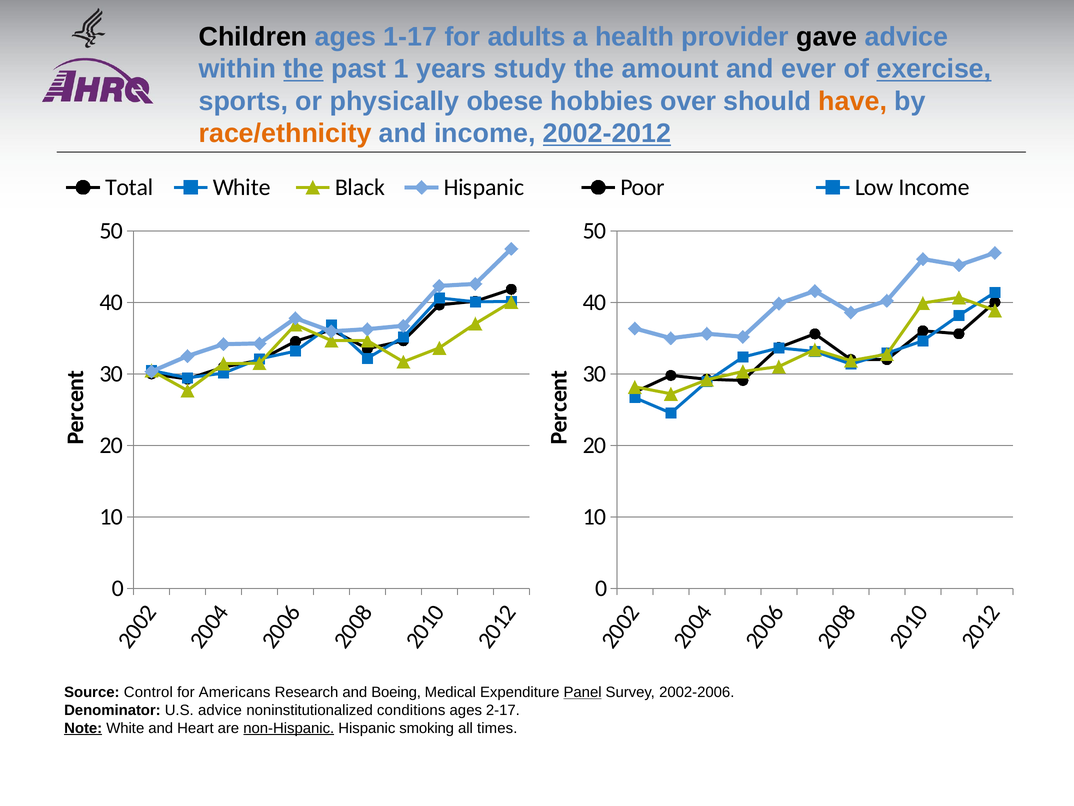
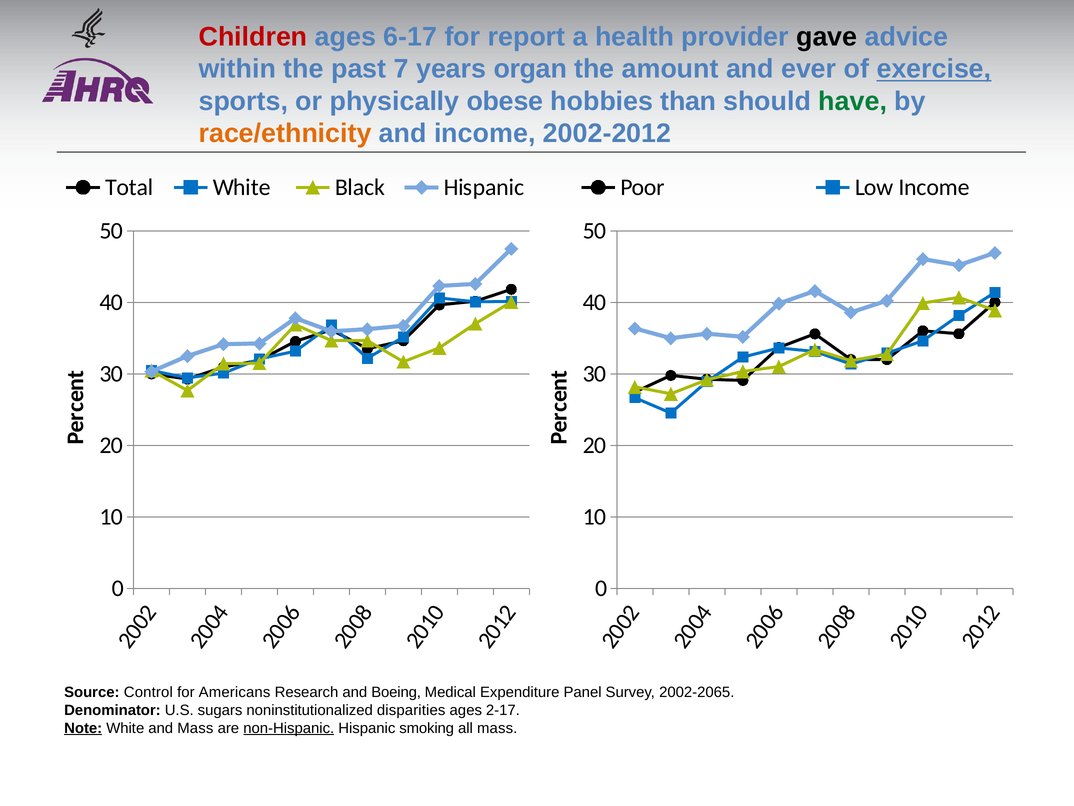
Children colour: black -> red
1-17: 1-17 -> 6-17
adults: adults -> report
the at (304, 69) underline: present -> none
past 1: 1 -> 7
study: study -> organ
over: over -> than
have colour: orange -> green
2002-2012 underline: present -> none
Panel underline: present -> none
2002-2006: 2002-2006 -> 2002-2065
U.S advice: advice -> sugars
conditions: conditions -> disparities
and Heart: Heart -> Mass
all times: times -> mass
